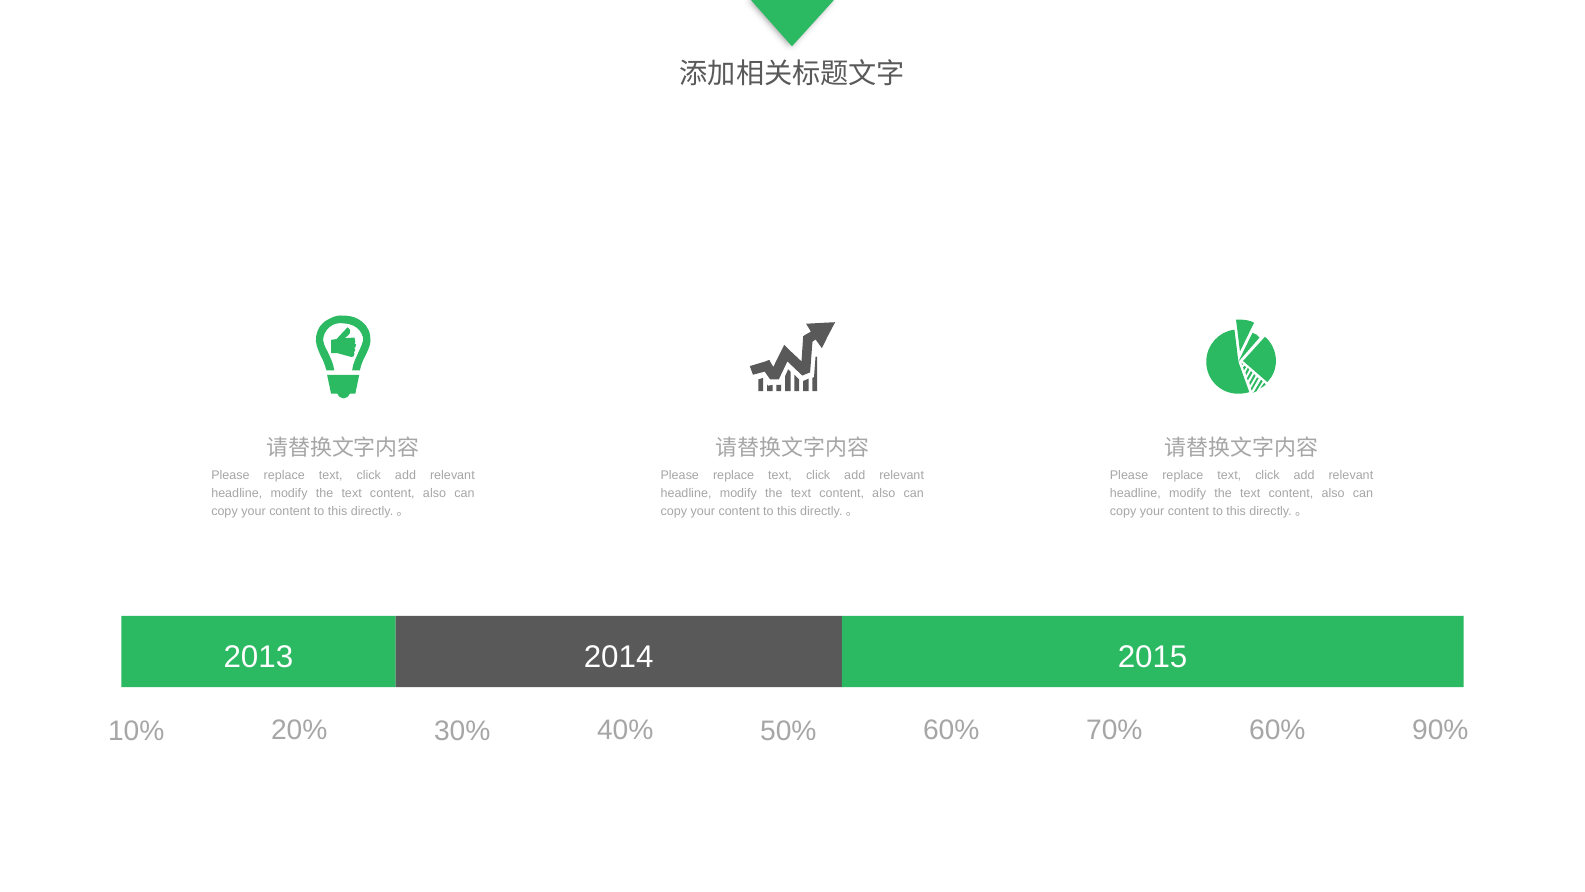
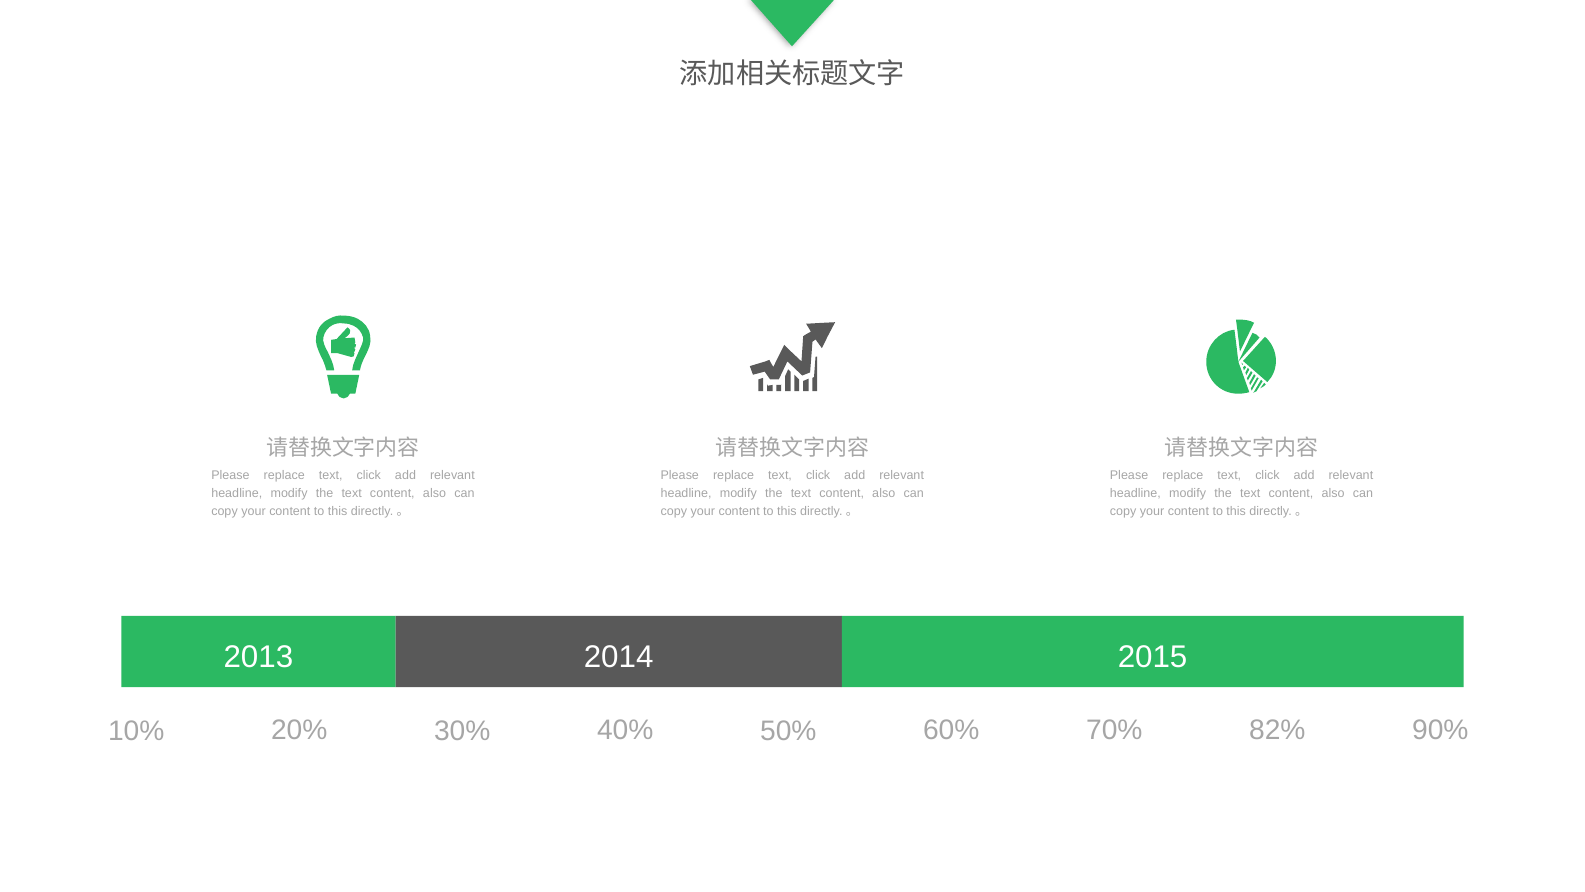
70% 60%: 60% -> 82%
